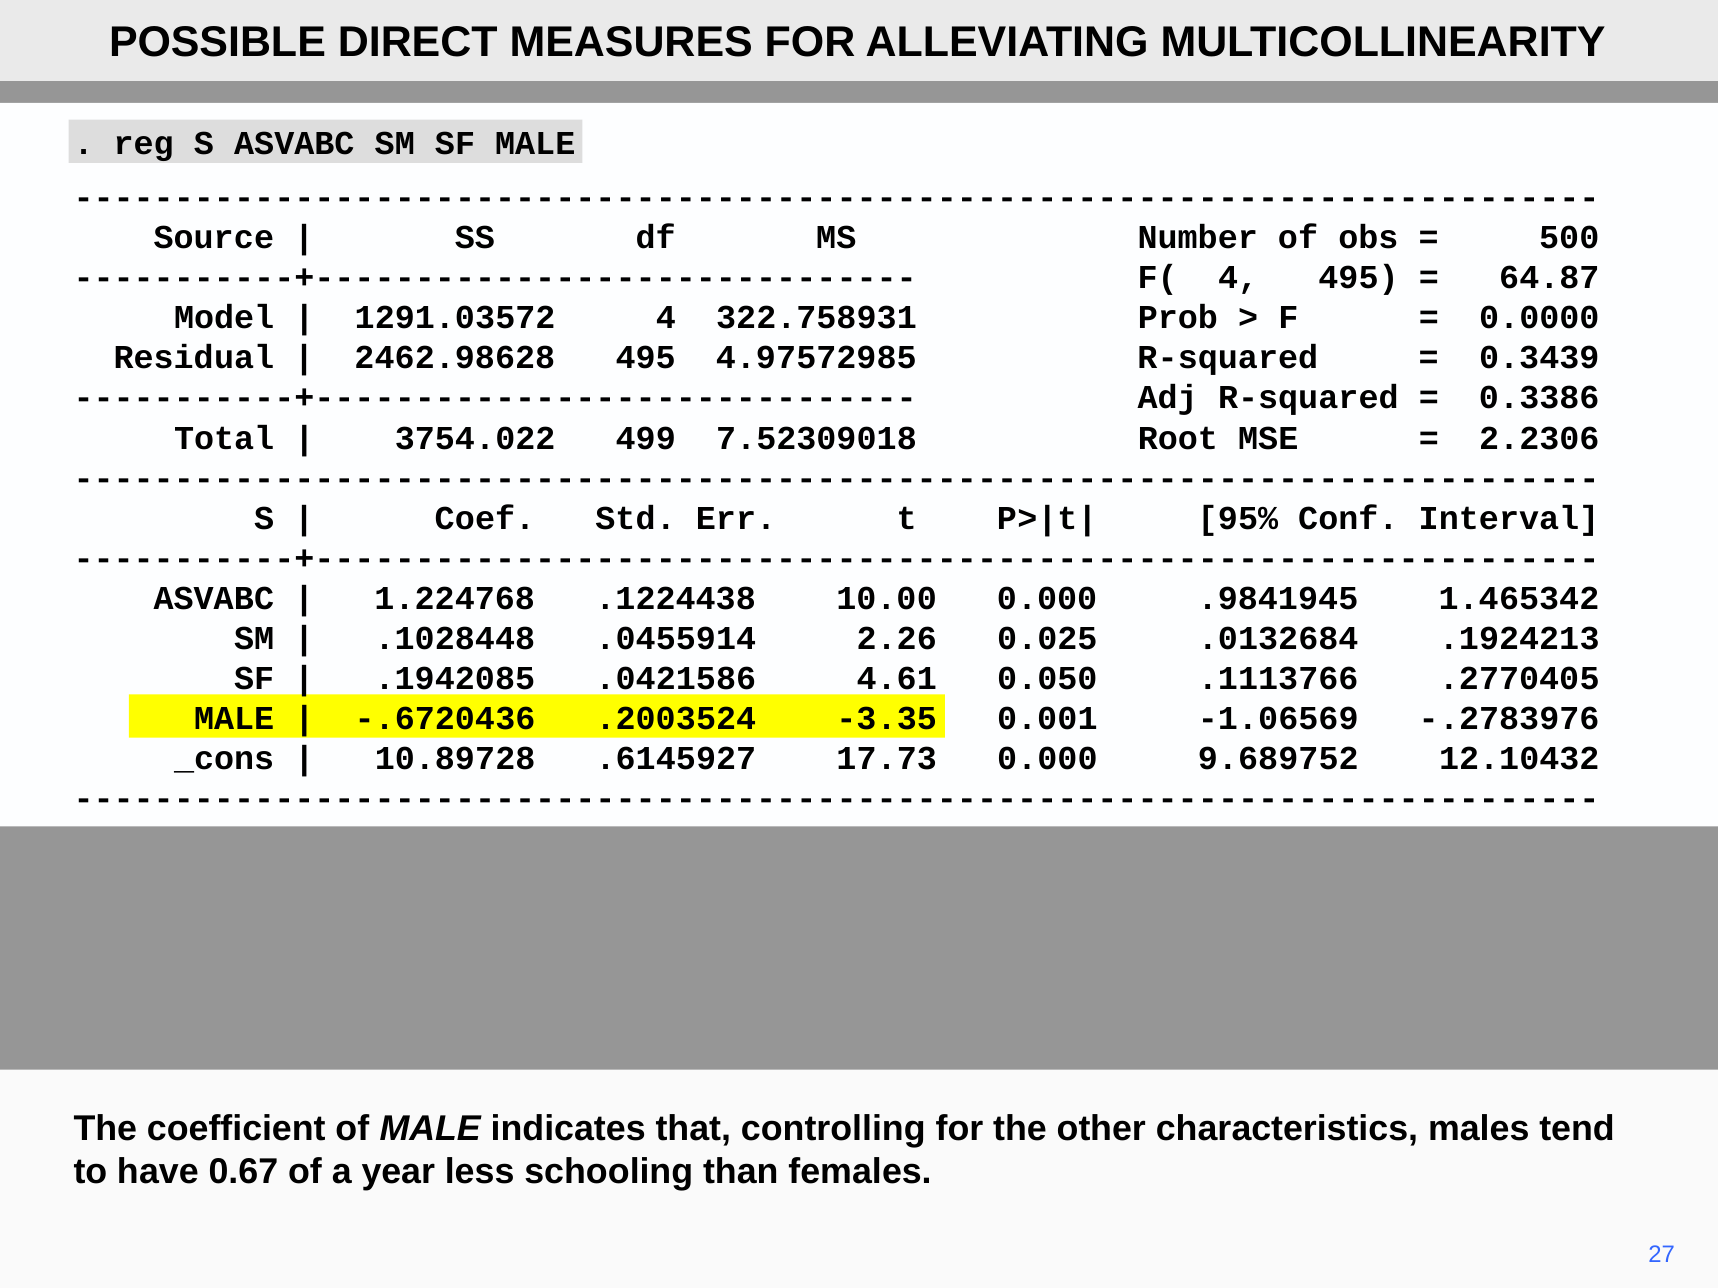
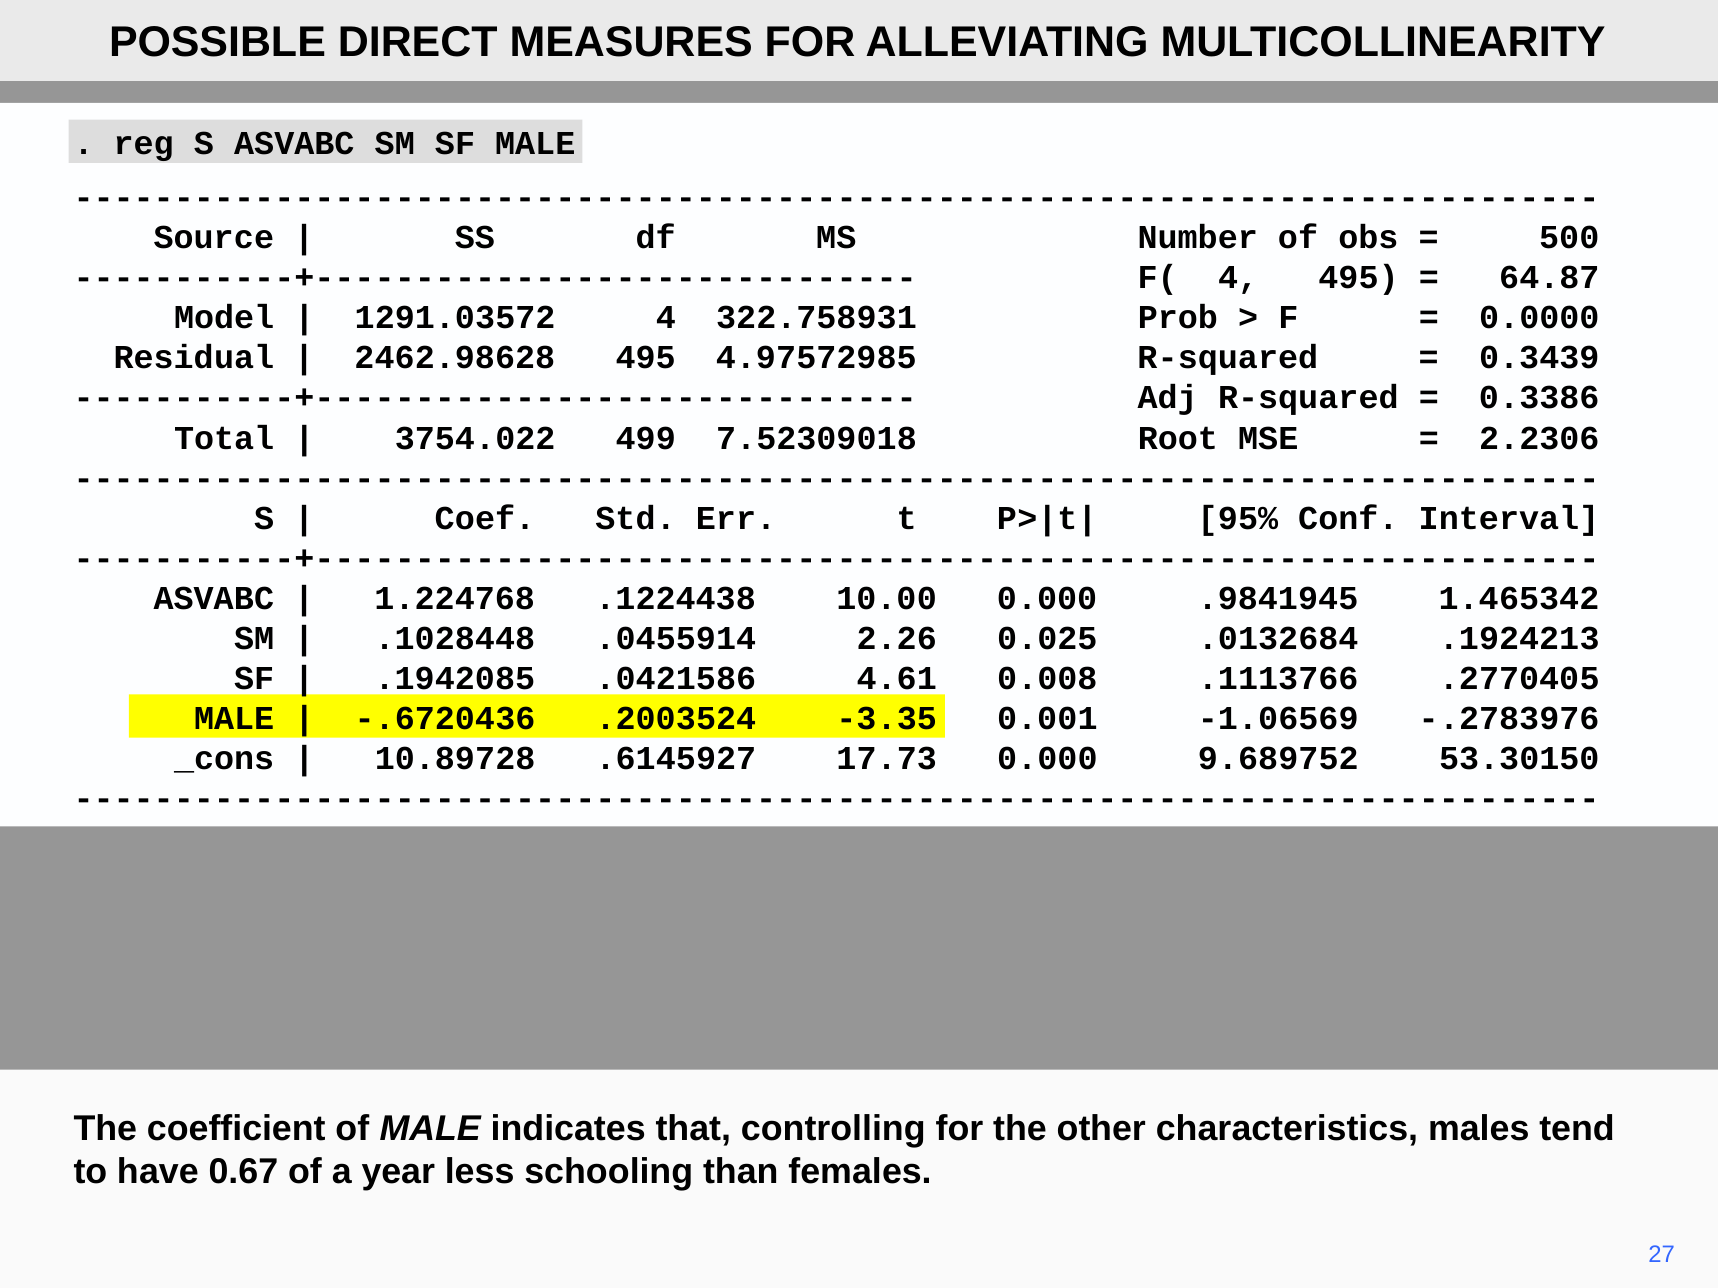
0.050: 0.050 -> 0.008
12.10432: 12.10432 -> 53.30150
